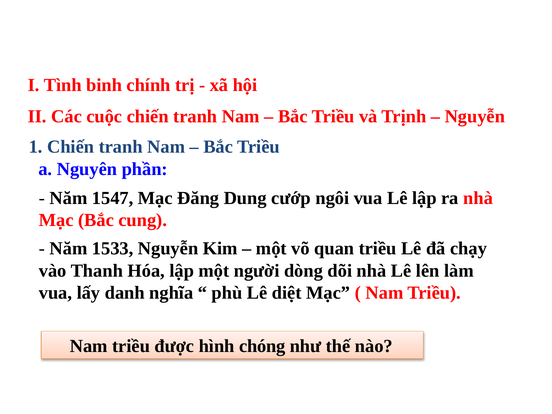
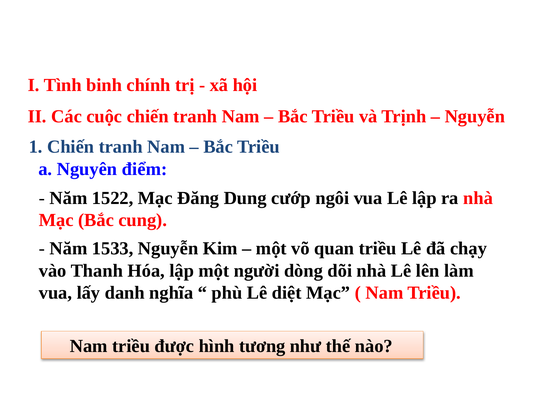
phần: phần -> điểm
1547: 1547 -> 1522
chóng: chóng -> tương
